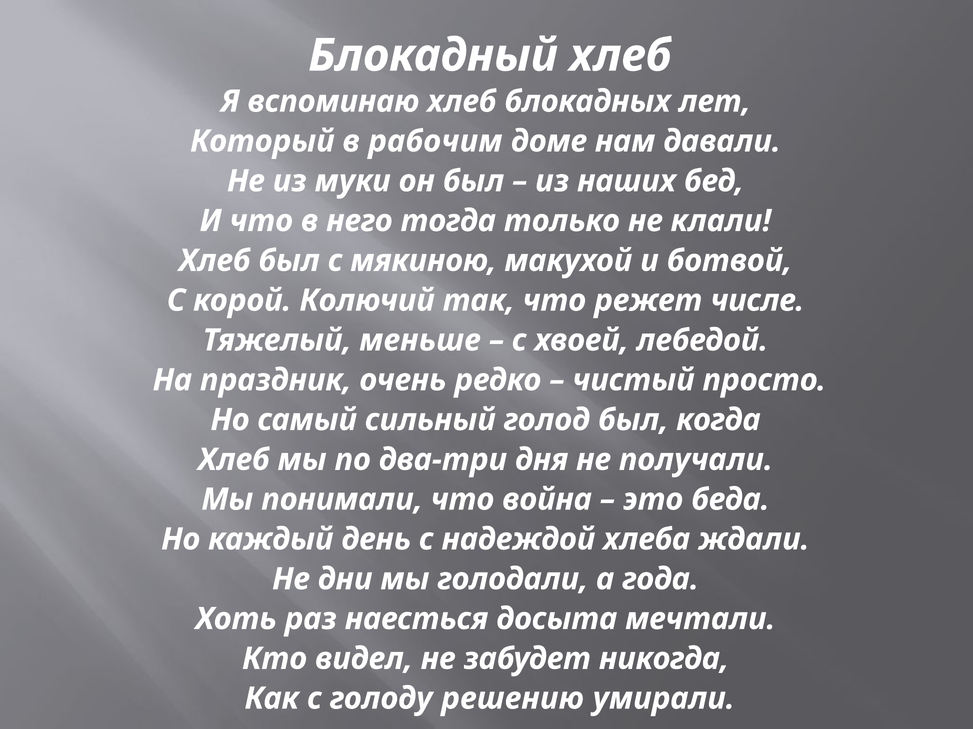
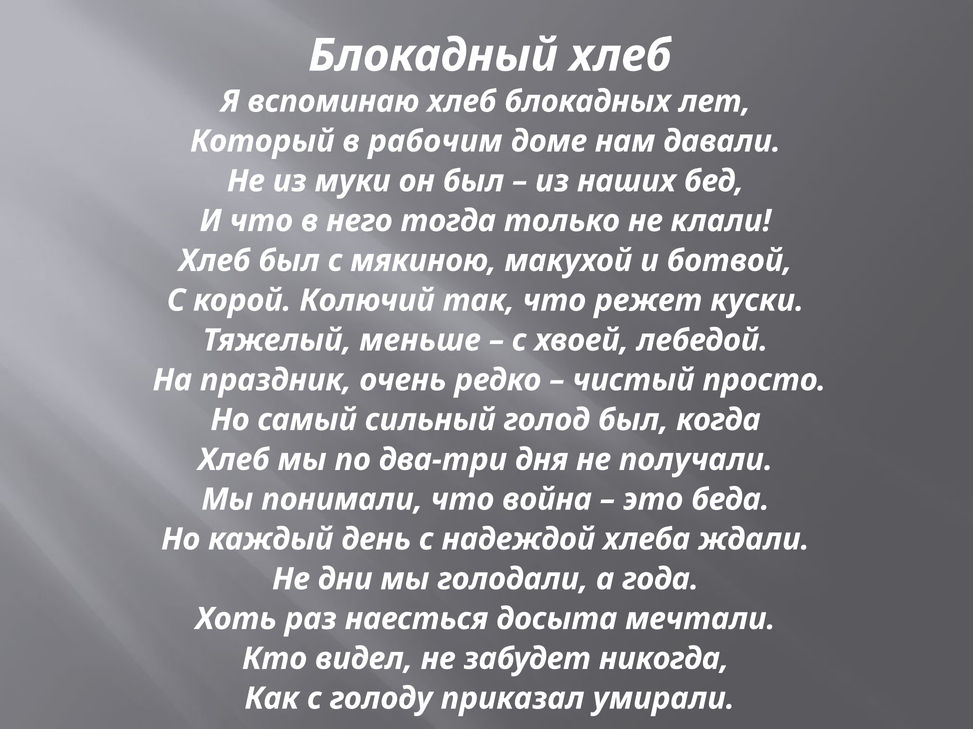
числе: числе -> куски
решению: решению -> приказал
